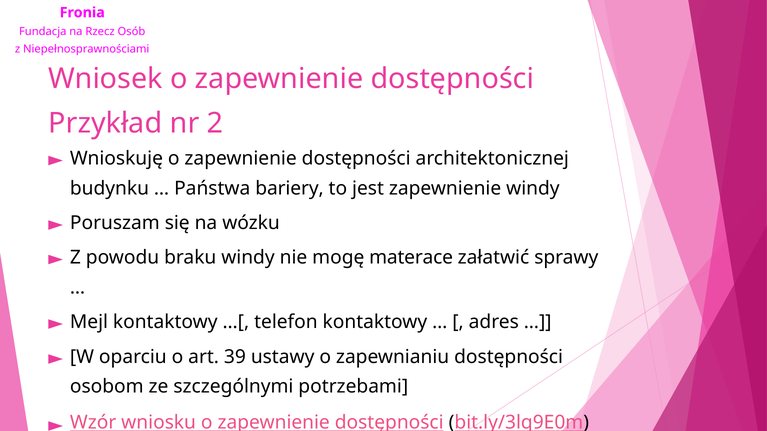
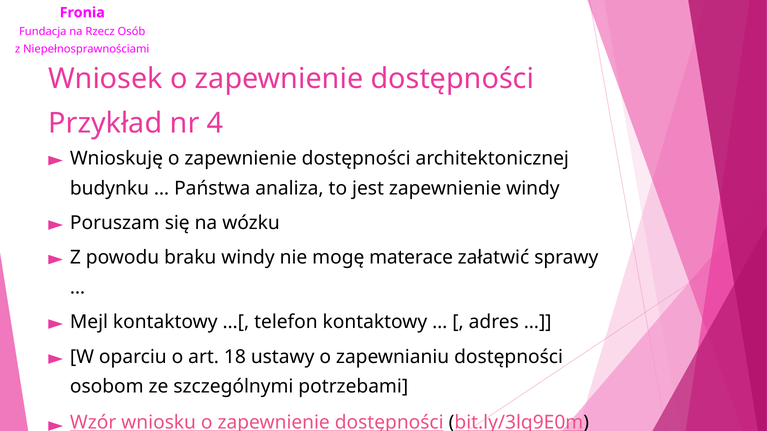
2: 2 -> 4
bariery: bariery -> analiza
39: 39 -> 18
